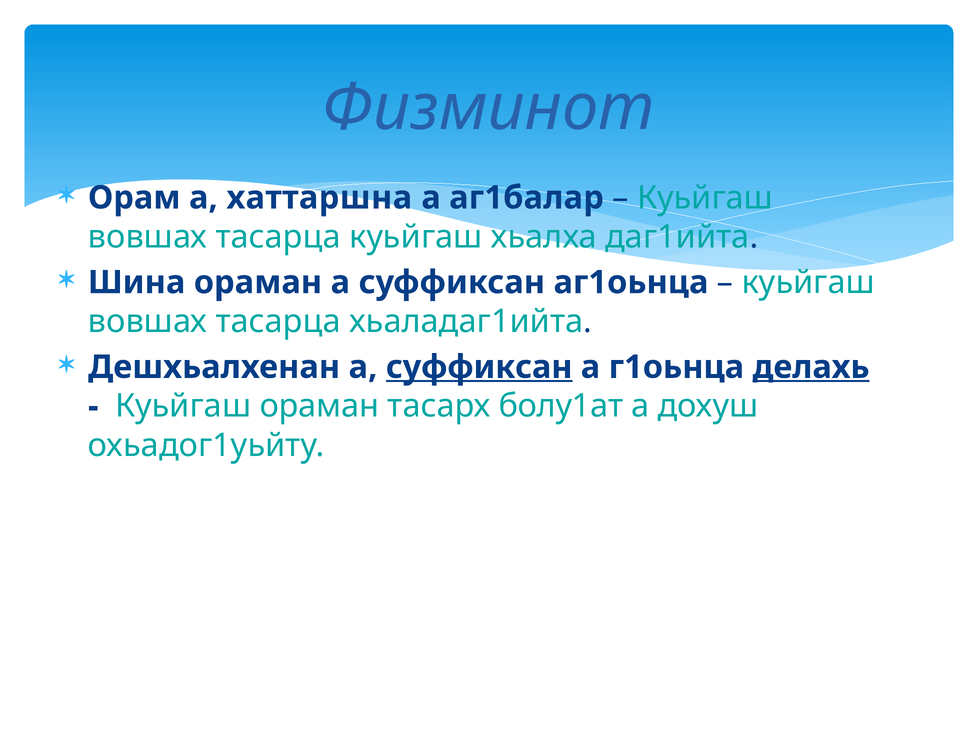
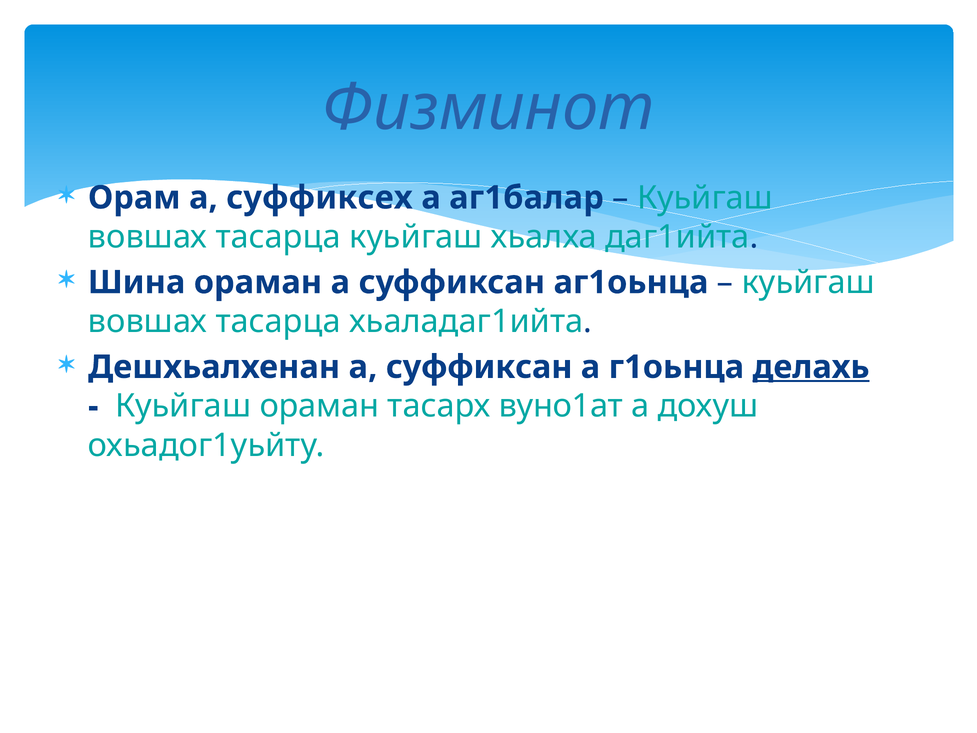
хаттаршна: хаттаршна -> суффиксех
суффиксан at (479, 367) underline: present -> none
болу1ат: болу1ат -> вуно1ат
